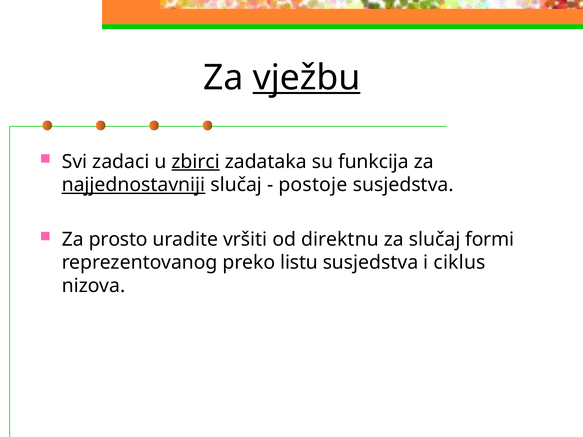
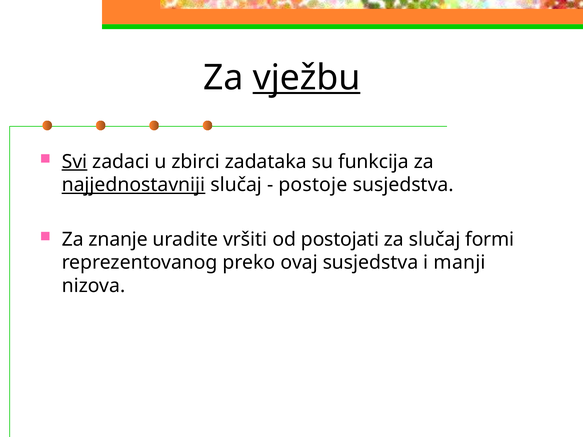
Svi underline: none -> present
zbirci underline: present -> none
prosto: prosto -> znanje
direktnu: direktnu -> postojati
listu: listu -> ovaj
ciklus: ciklus -> manji
